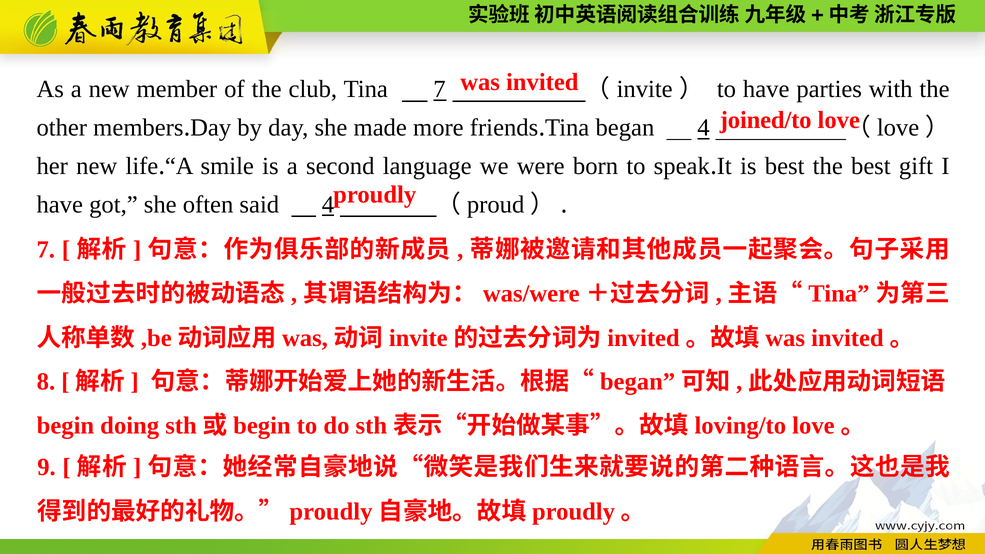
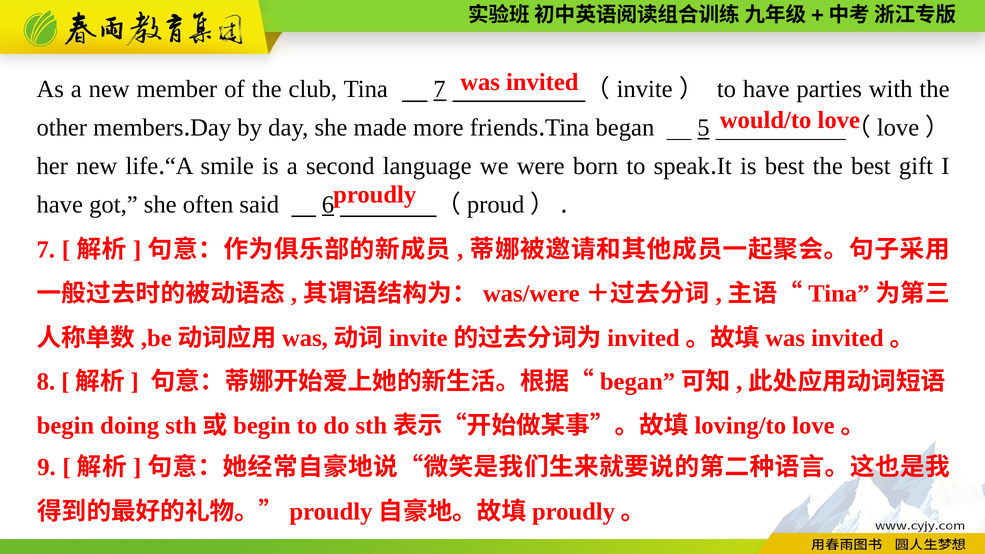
joined/to: joined/to -> would/to
began 4: 4 -> 5
said 4: 4 -> 6
